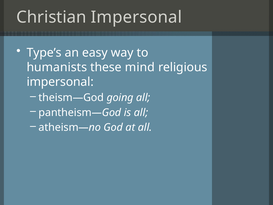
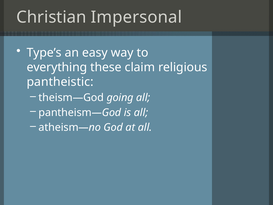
humanists: humanists -> everything
mind: mind -> claim
impersonal at (60, 82): impersonal -> pantheistic
